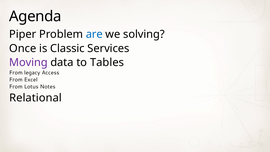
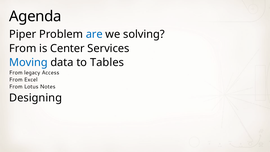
Once at (23, 48): Once -> From
Classic: Classic -> Center
Moving colour: purple -> blue
Relational: Relational -> Designing
